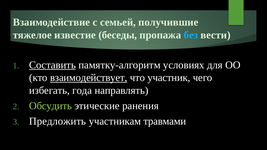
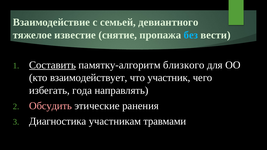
получившие: получившие -> девиантного
беседы: беседы -> снятие
условиях: условиях -> близкого
взаимодействует underline: present -> none
Обсудить colour: light green -> pink
Предложить: Предложить -> Диагностика
